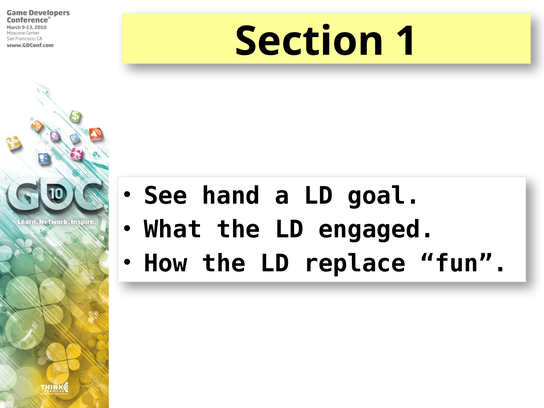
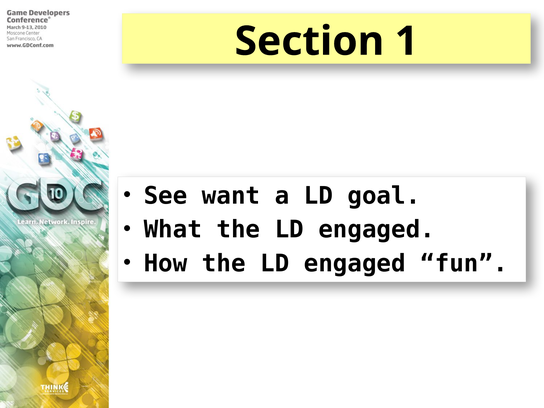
hand: hand -> want
How the LD replace: replace -> engaged
